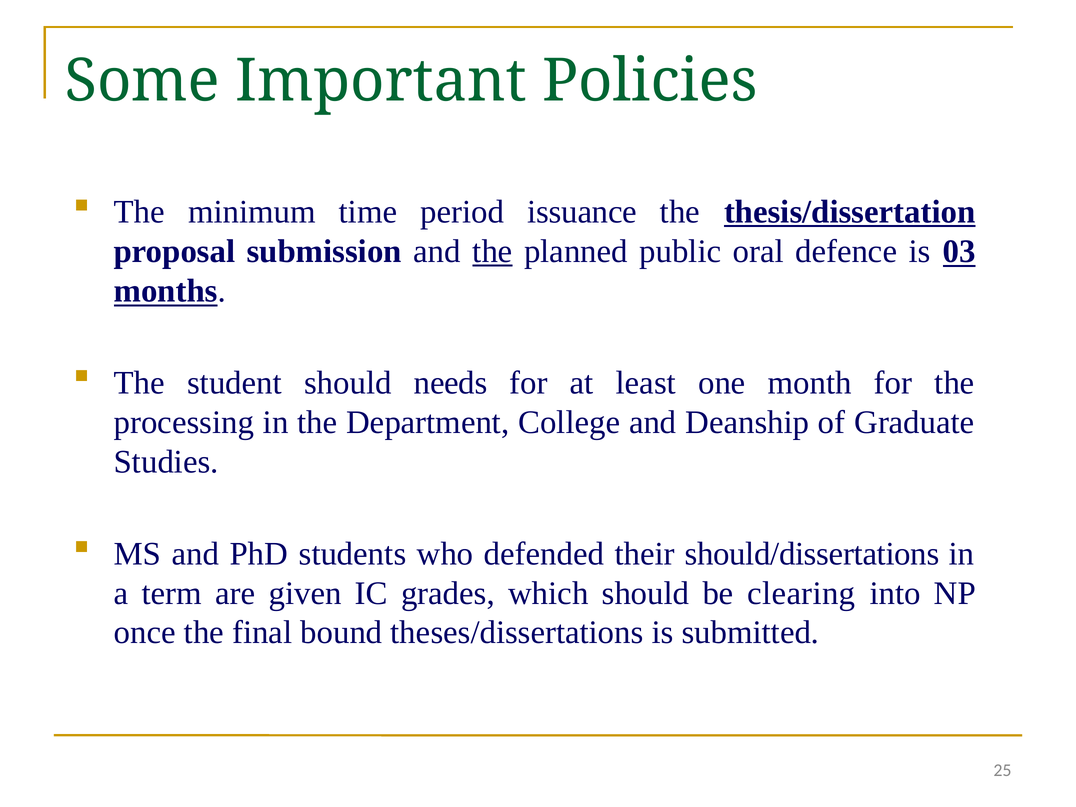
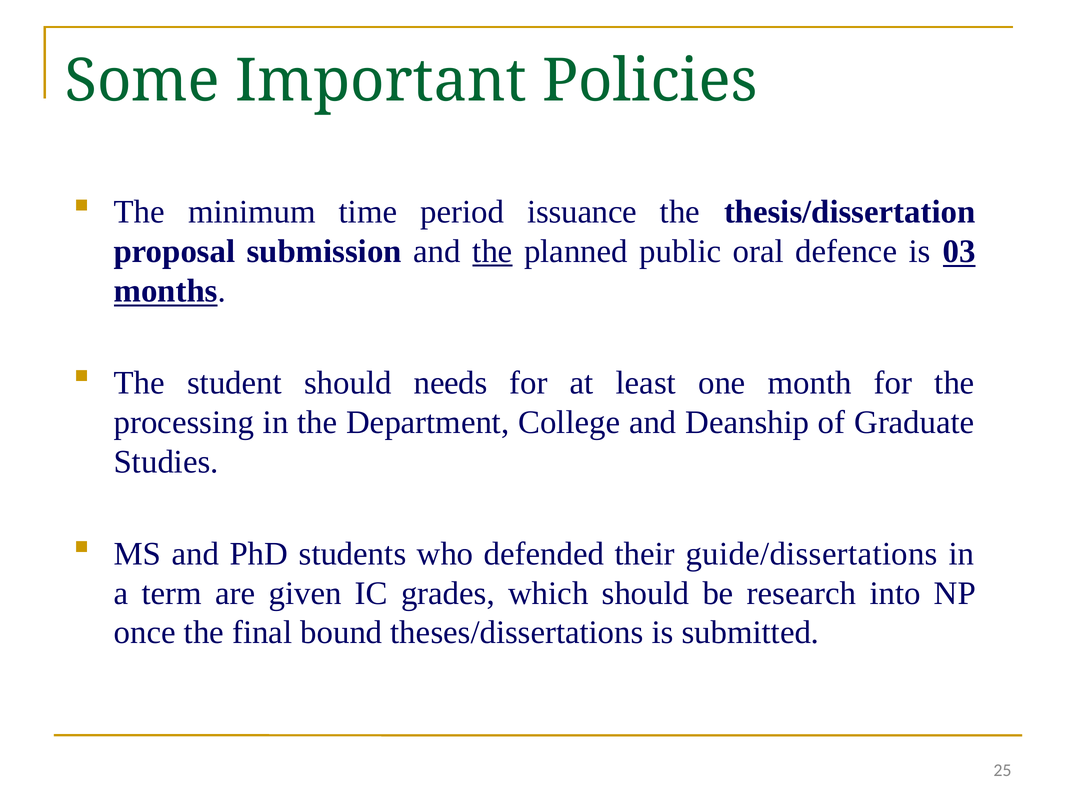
thesis/dissertation underline: present -> none
should/dissertations: should/dissertations -> guide/dissertations
clearing: clearing -> research
